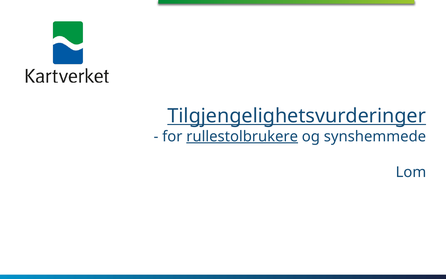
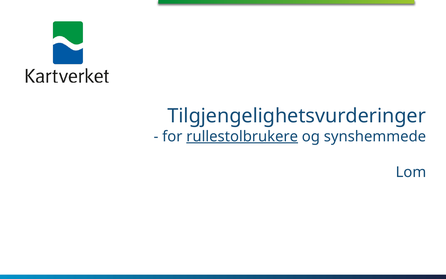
Tilgjengelighetsvurderinger underline: present -> none
